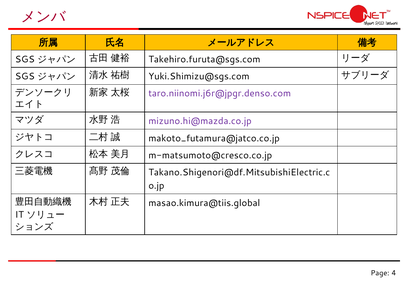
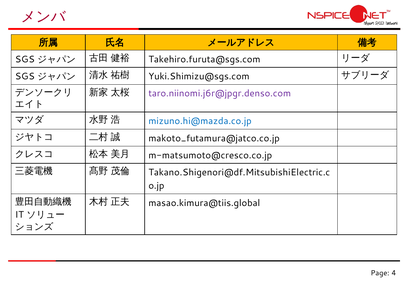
mizuno.hi@mazda.co.jp colour: purple -> blue
